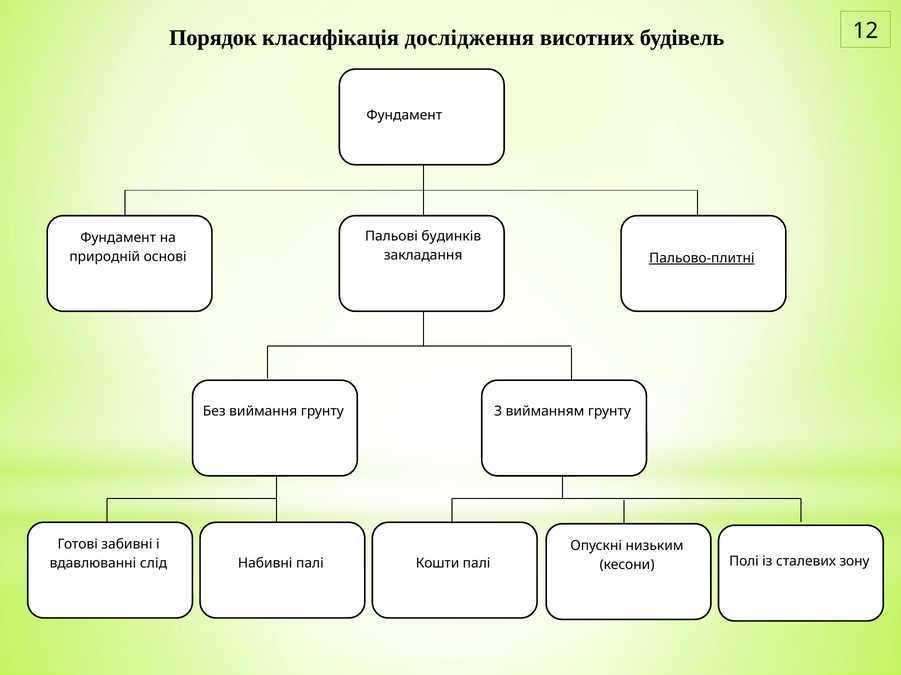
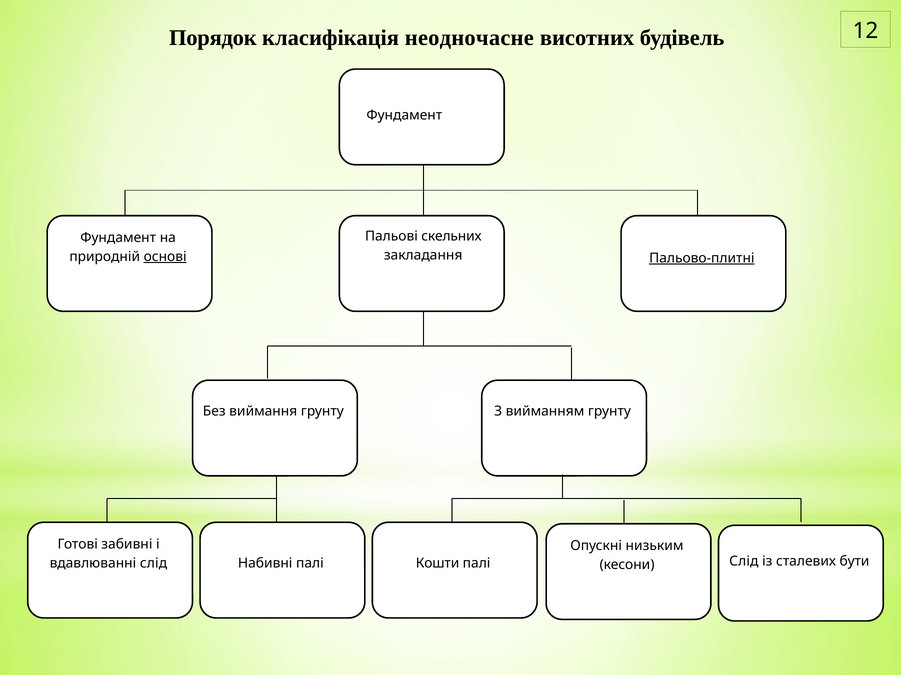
дослідження: дослідження -> неодночасне
будинків: будинків -> скельних
основі underline: none -> present
кесони Полі: Полі -> Слід
зону: зону -> бути
